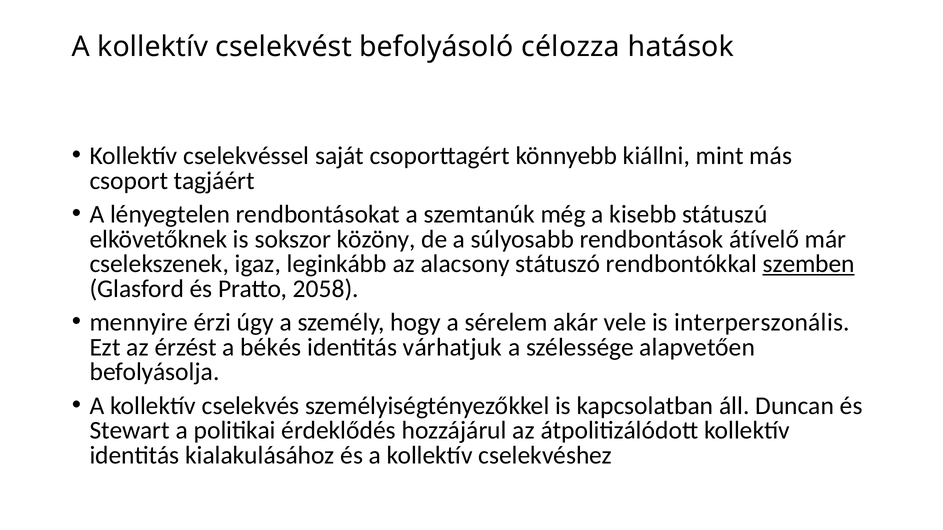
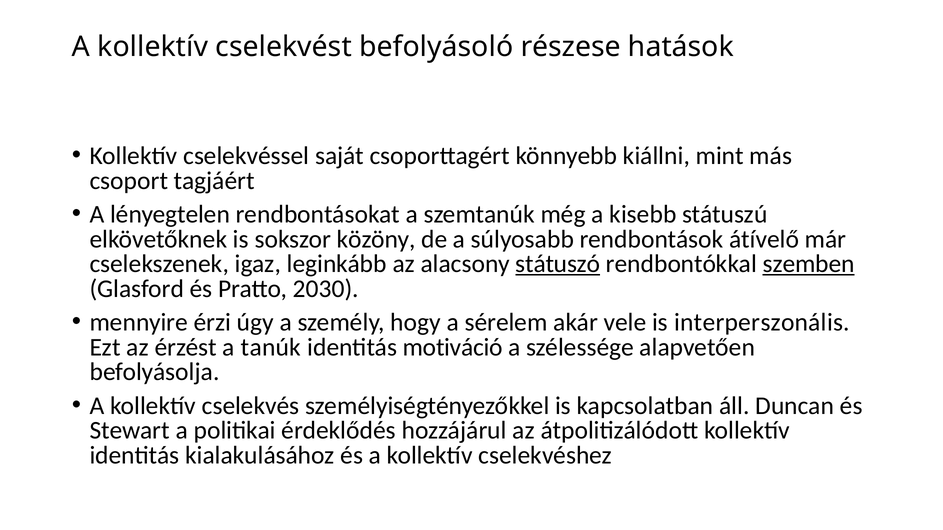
célozza: célozza -> részese
státuszó underline: none -> present
2058: 2058 -> 2030
békés: békés -> tanúk
várhatjuk: várhatjuk -> motiváció
